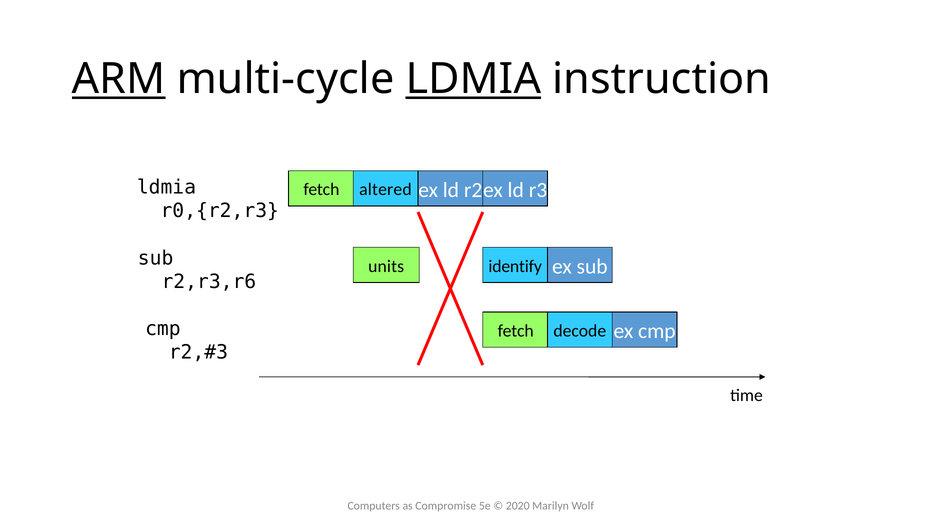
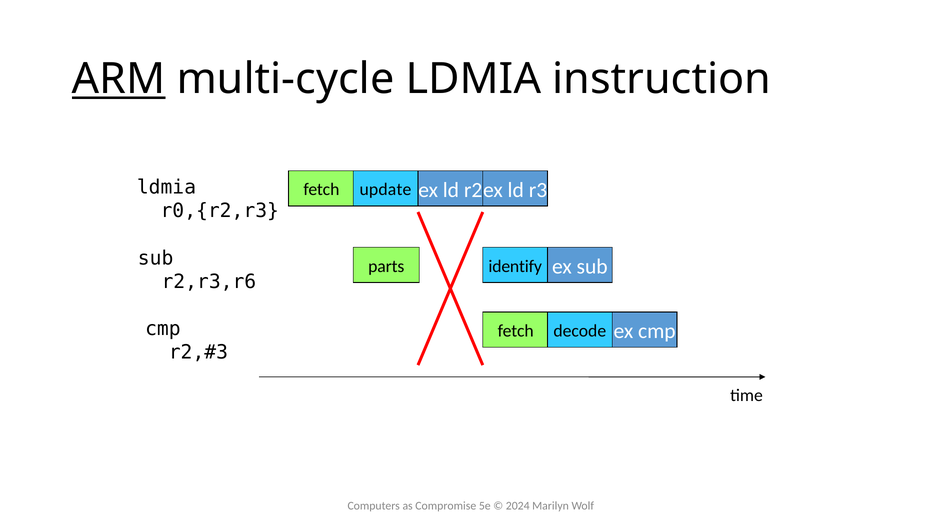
LDMIA at (473, 79) underline: present -> none
altered: altered -> update
units: units -> parts
2020: 2020 -> 2024
